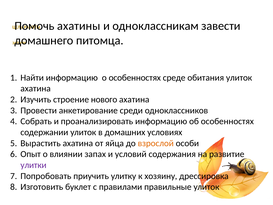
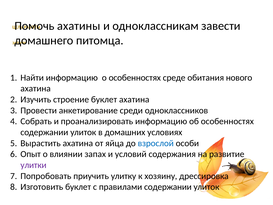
обитания улиток: улиток -> нового
строение нового: нового -> буклет
взрослой colour: orange -> blue
правилами правильные: правильные -> содержании
